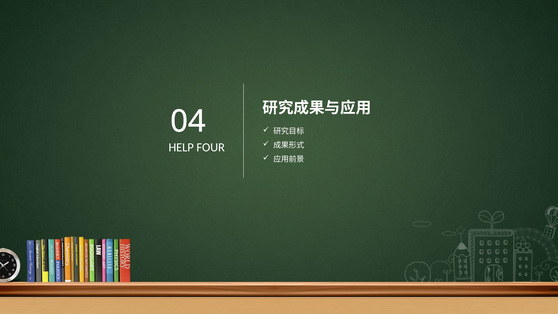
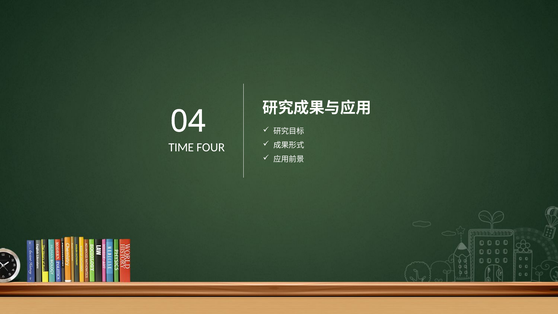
HELP: HELP -> TIME
